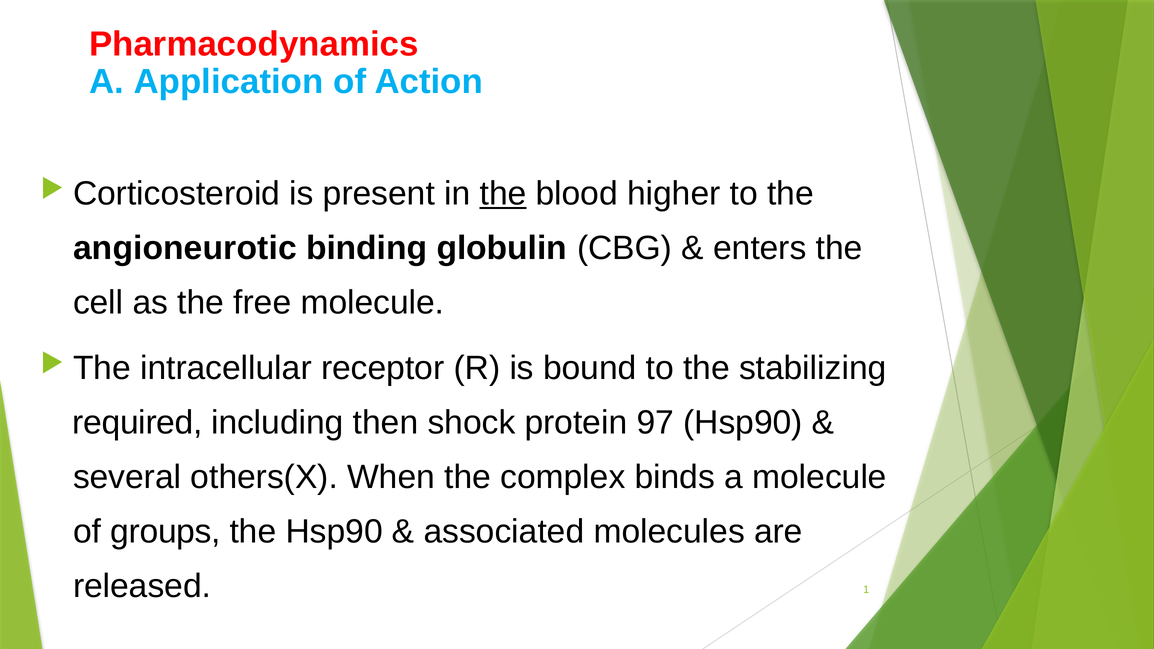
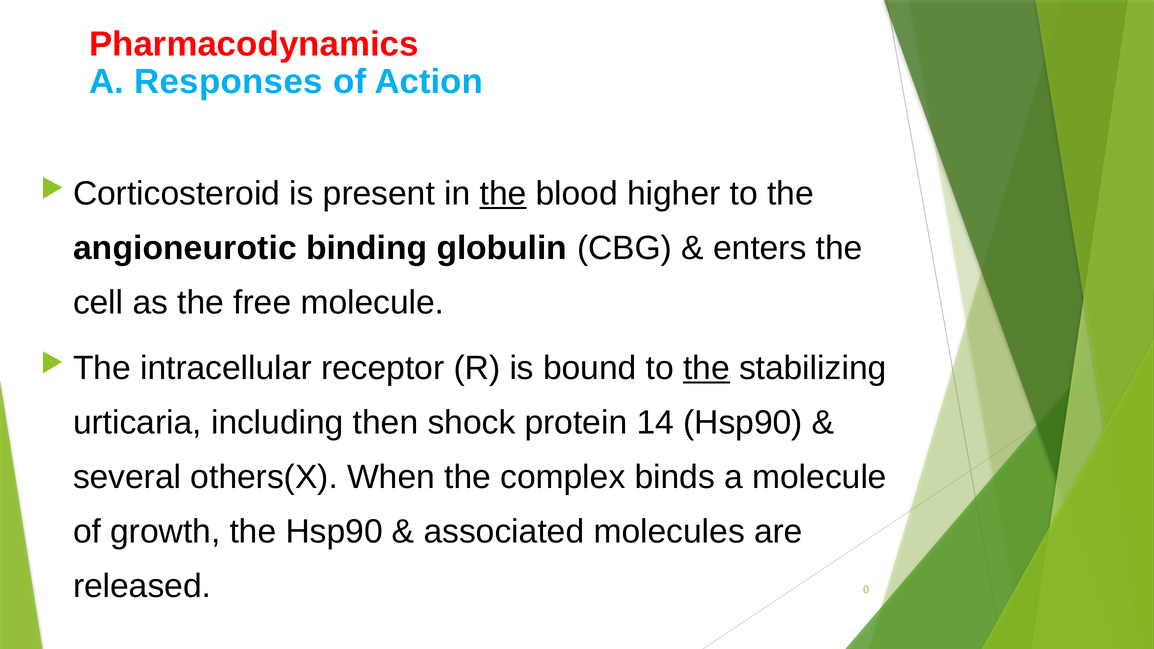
Application: Application -> Responses
the at (706, 368) underline: none -> present
required: required -> urticaria
97: 97 -> 14
groups: groups -> growth
1: 1 -> 0
